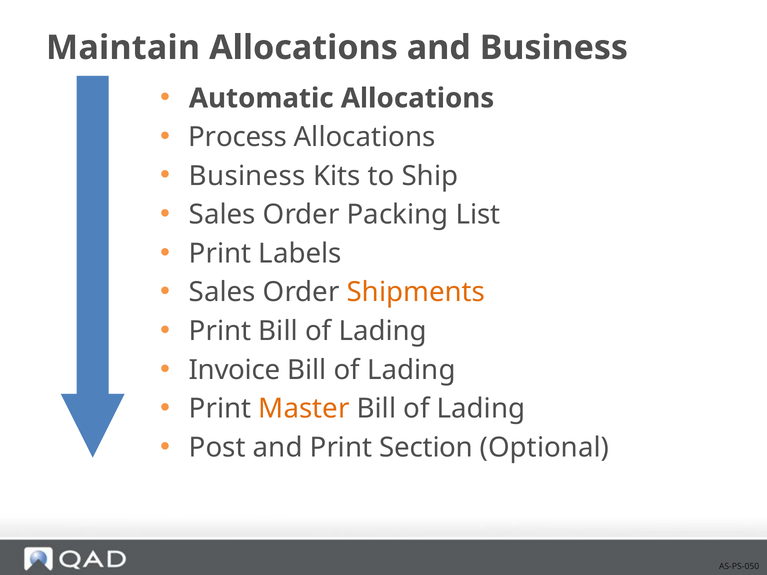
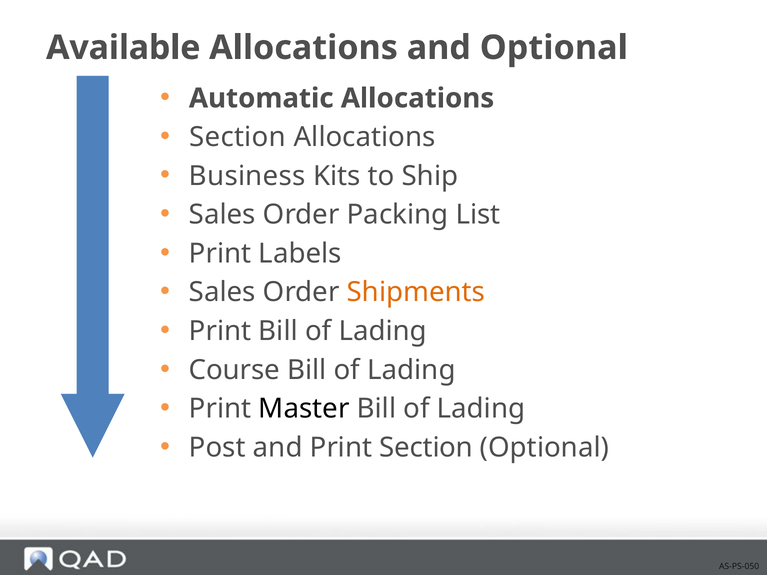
Maintain: Maintain -> Available
and Business: Business -> Optional
Process at (238, 137): Process -> Section
Invoice: Invoice -> Course
Master colour: orange -> black
